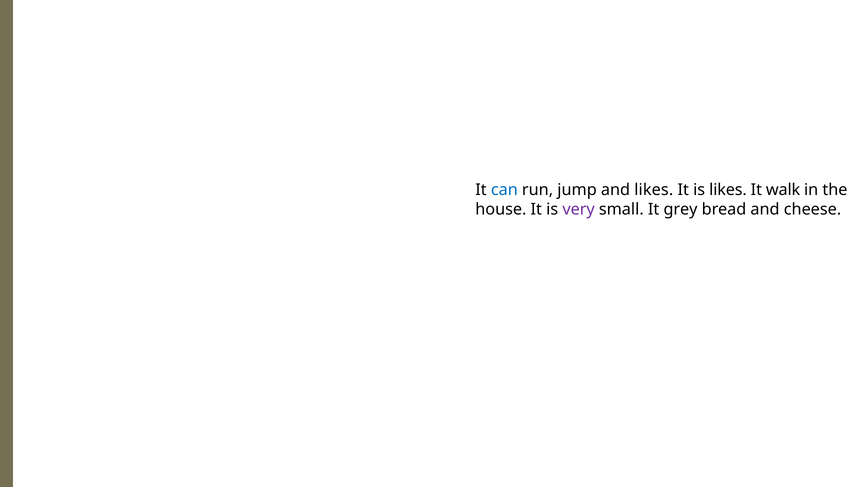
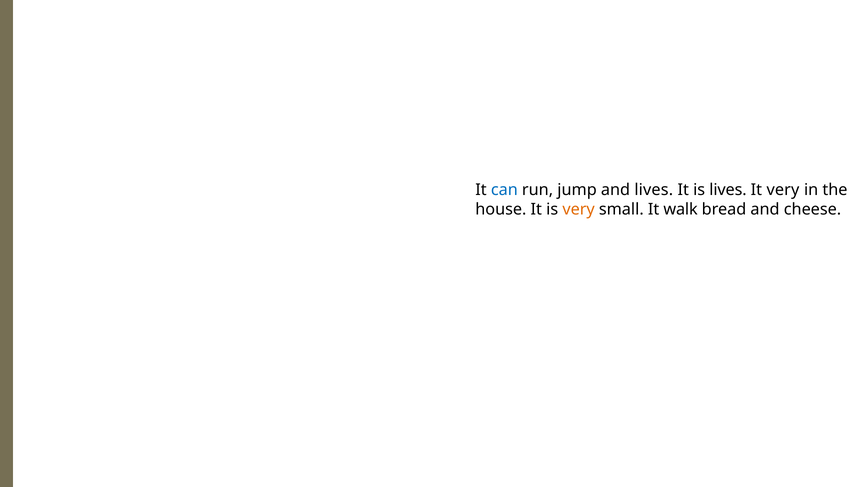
and likes: likes -> lives
is likes: likes -> lives
It walk: walk -> very
very at (579, 209) colour: purple -> orange
grey: grey -> walk
